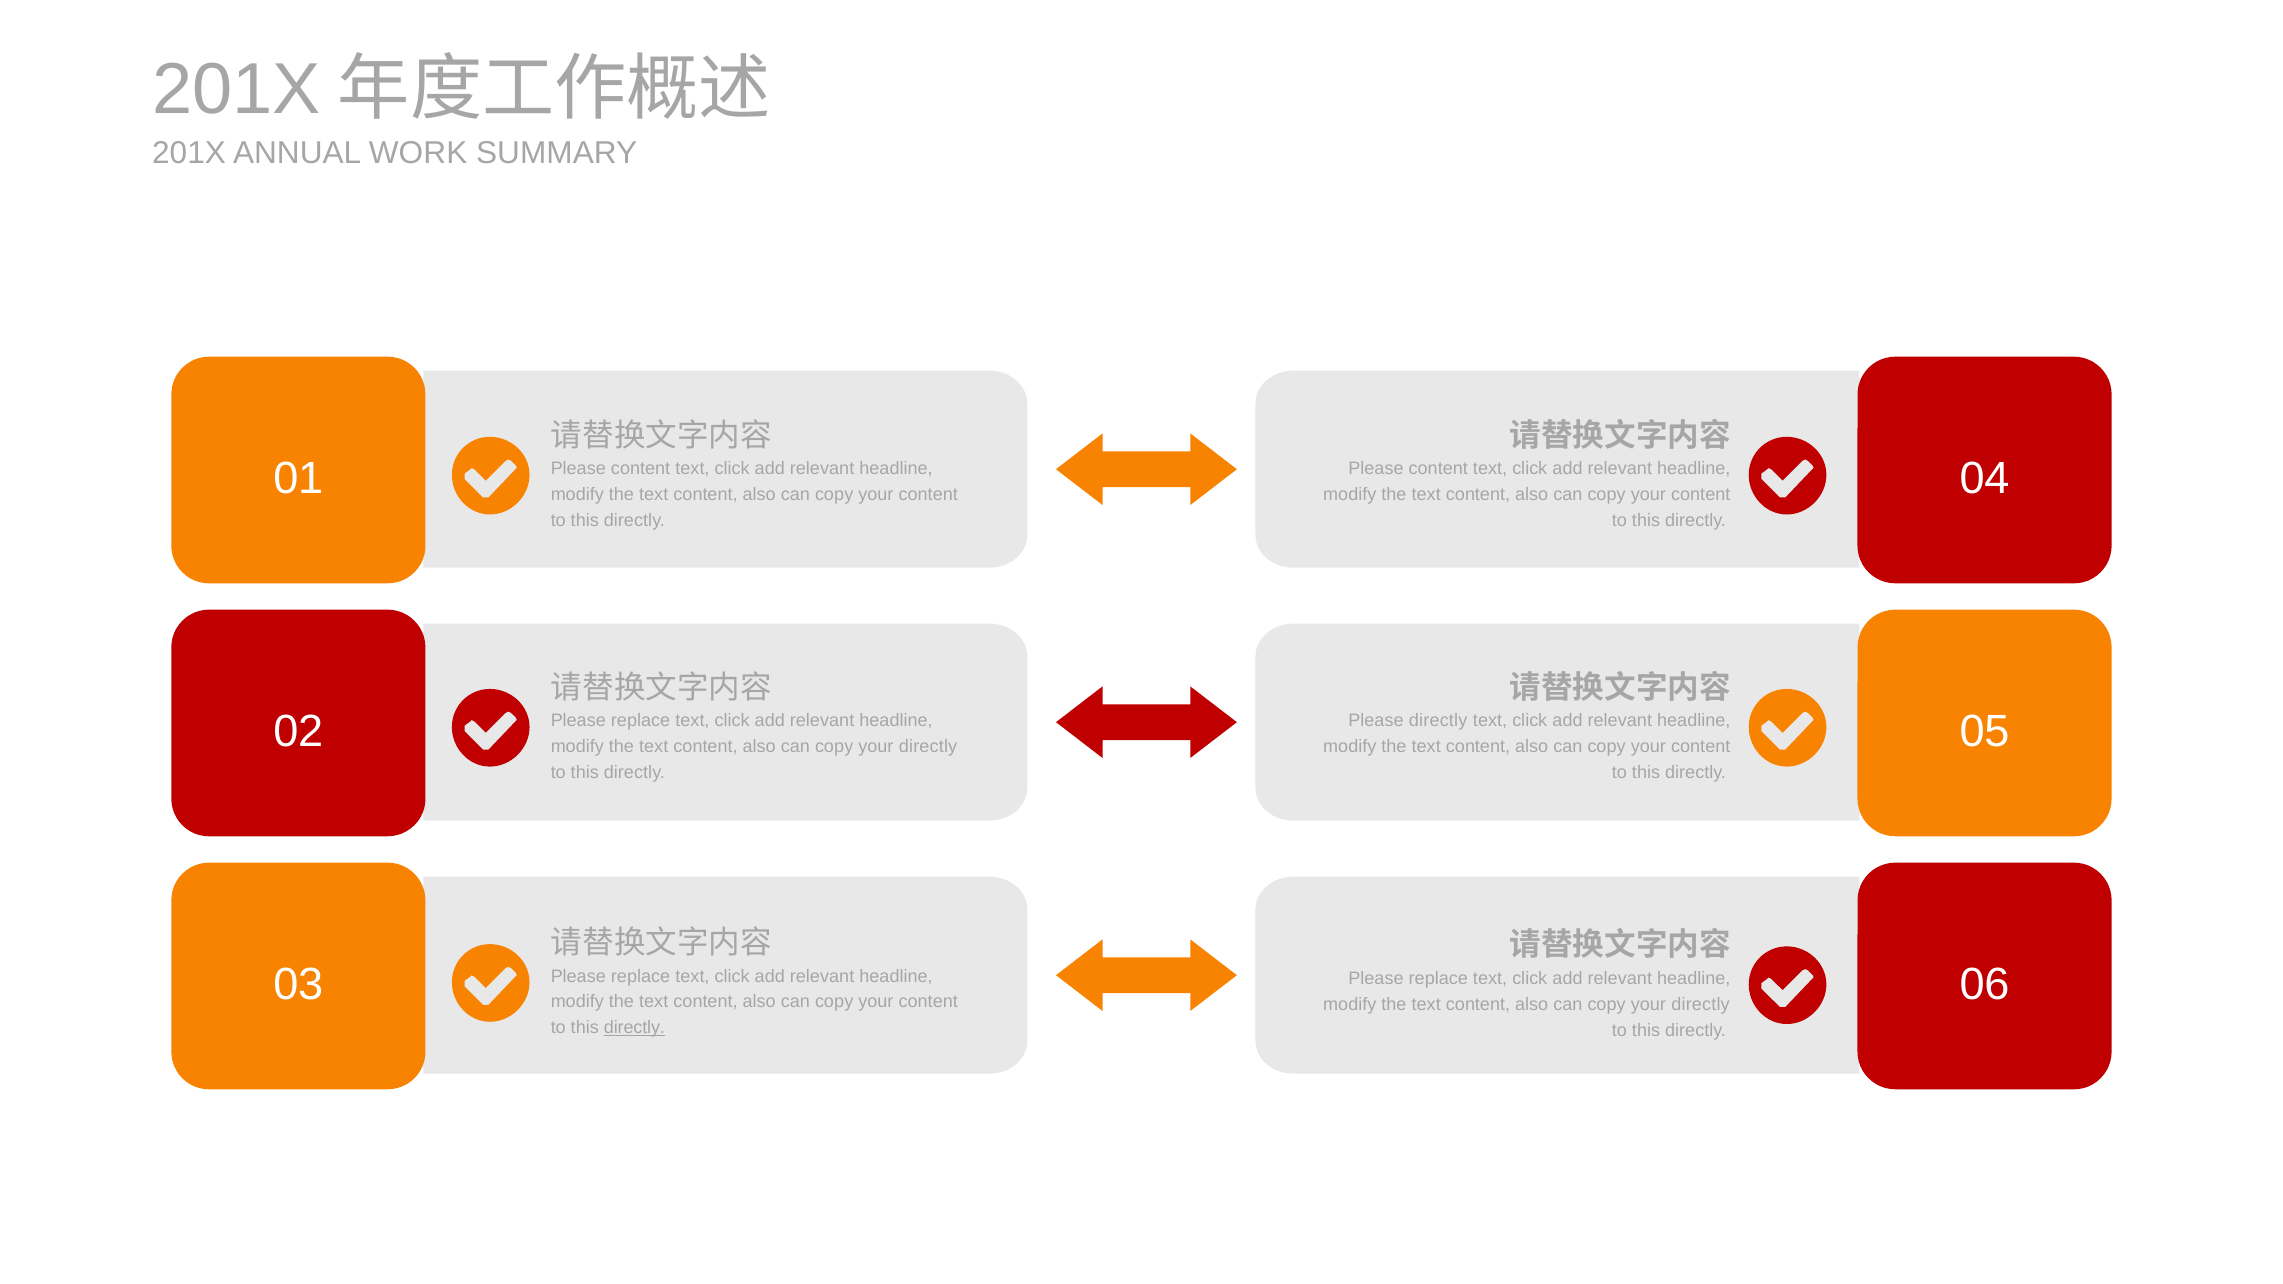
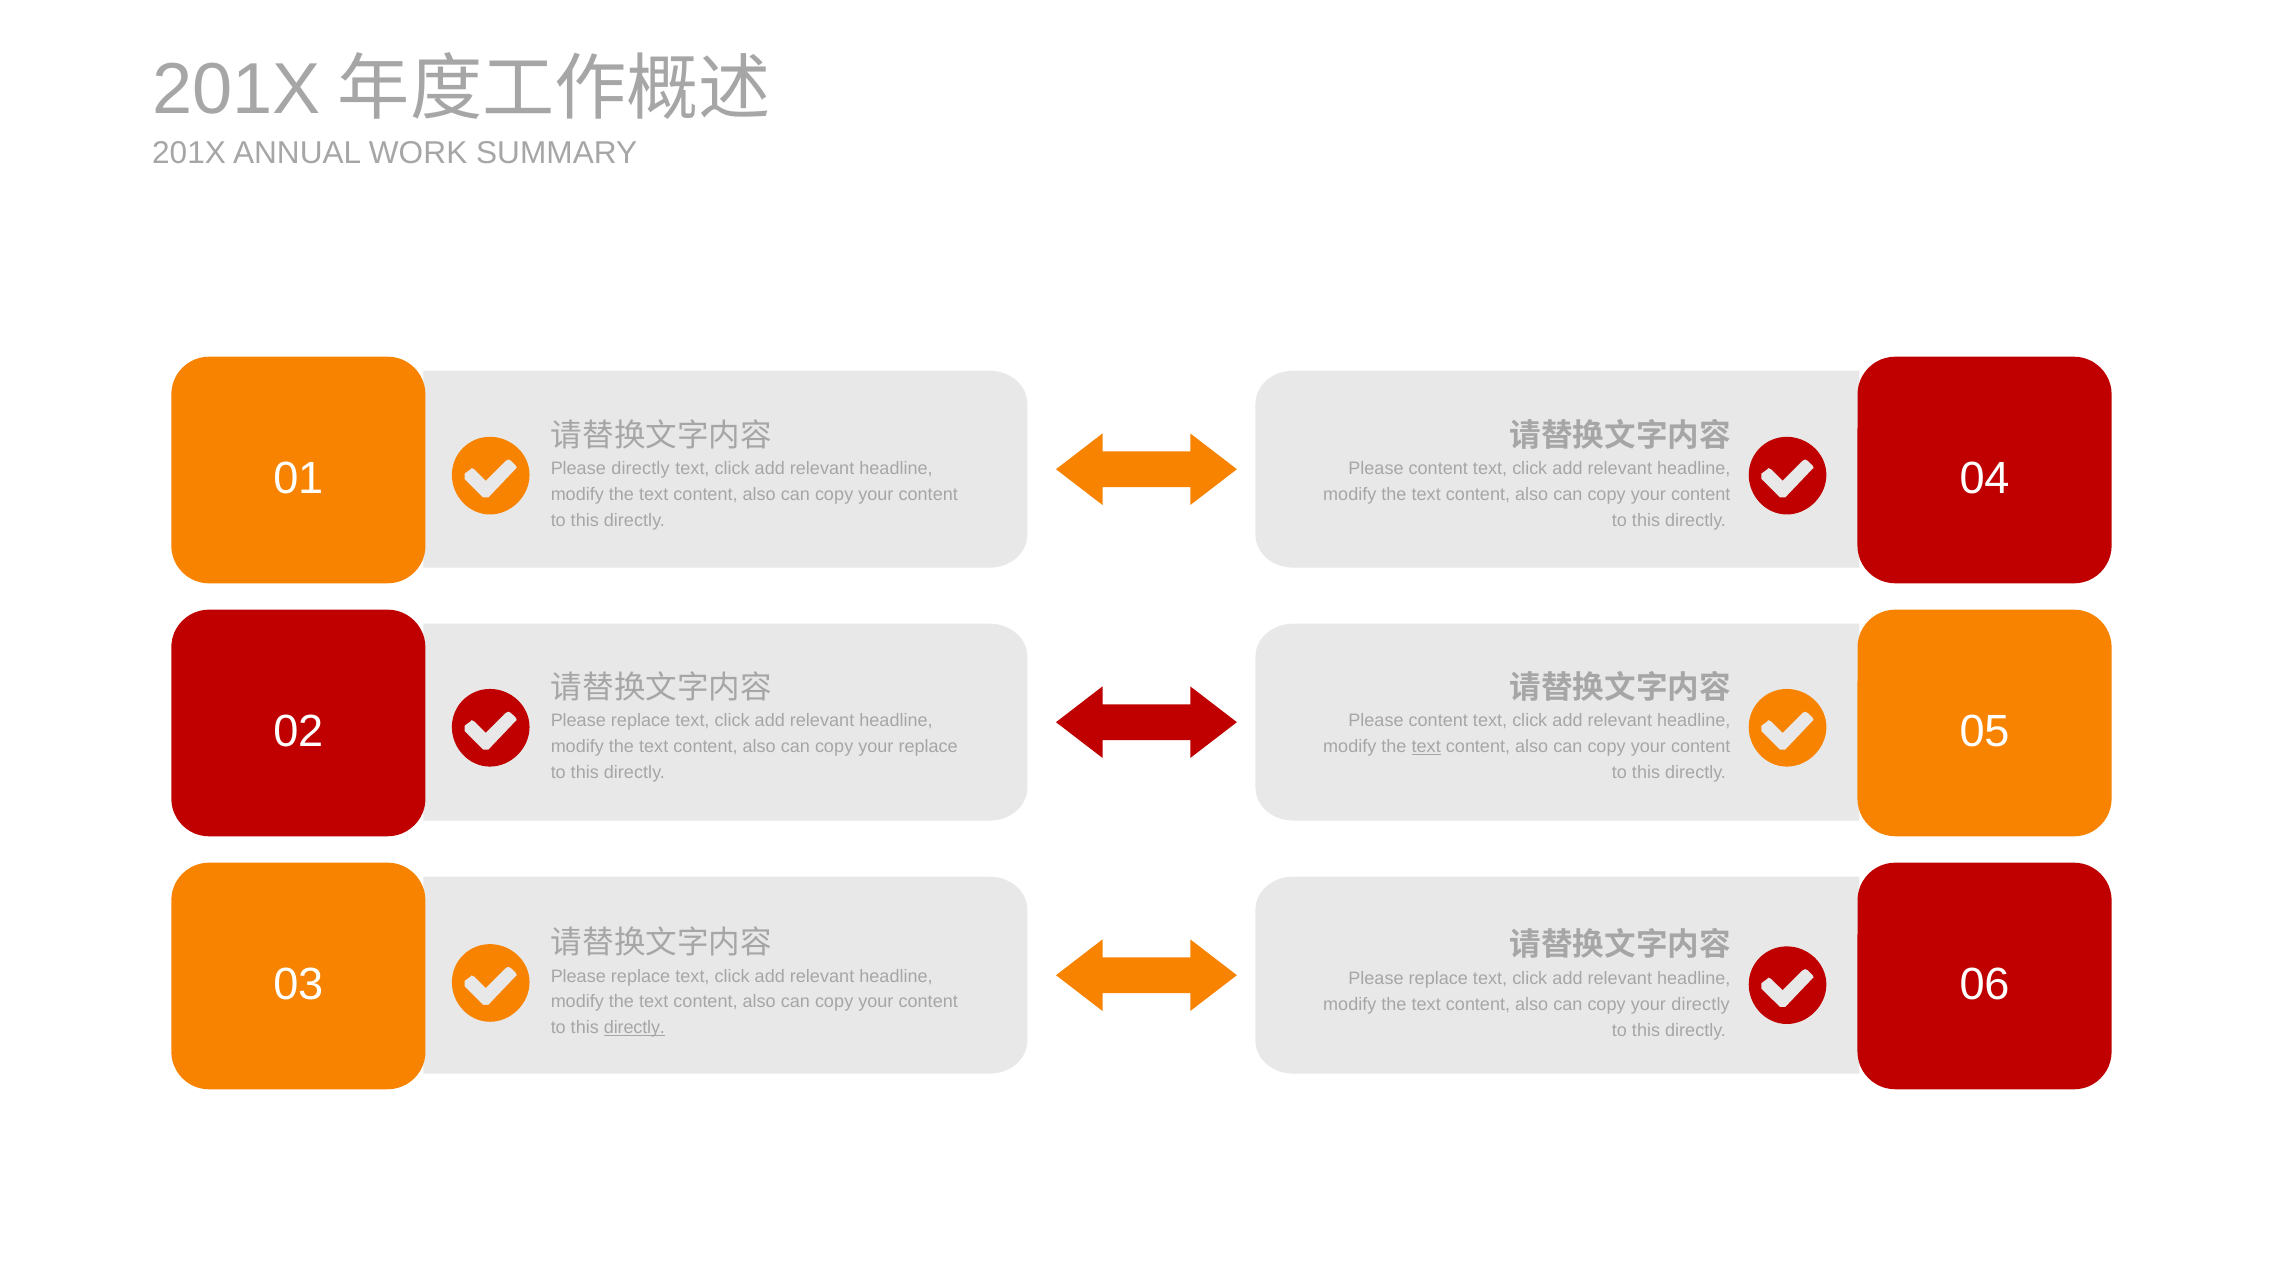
content at (641, 469): content -> directly
directly at (1438, 721): directly -> content
directly at (928, 747): directly -> replace
text at (1426, 747) underline: none -> present
